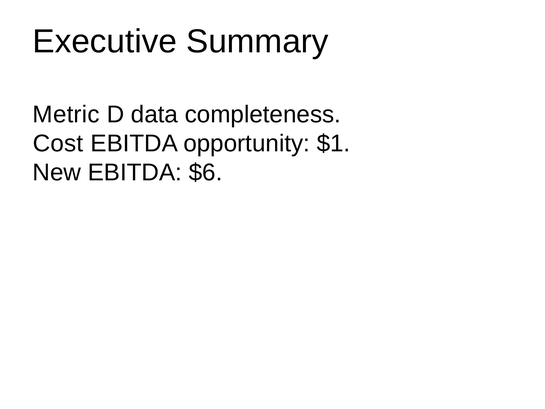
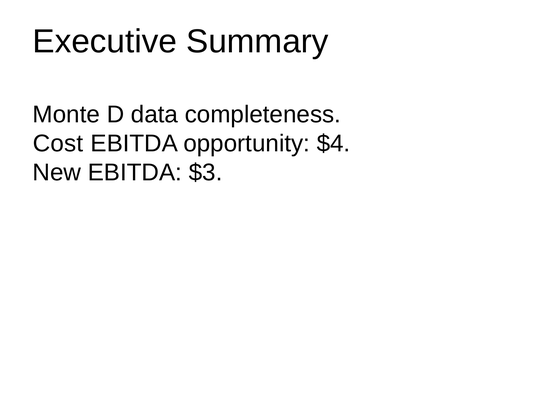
Metric: Metric -> Monte
$1: $1 -> $4
$6: $6 -> $3
